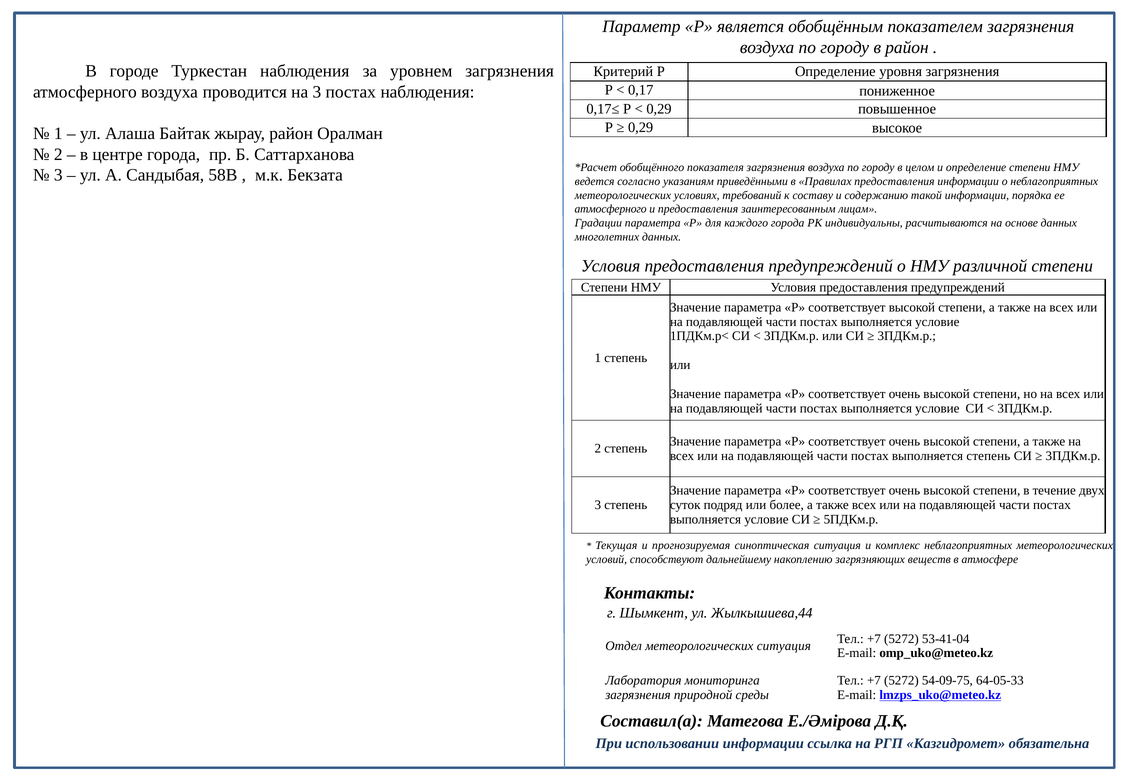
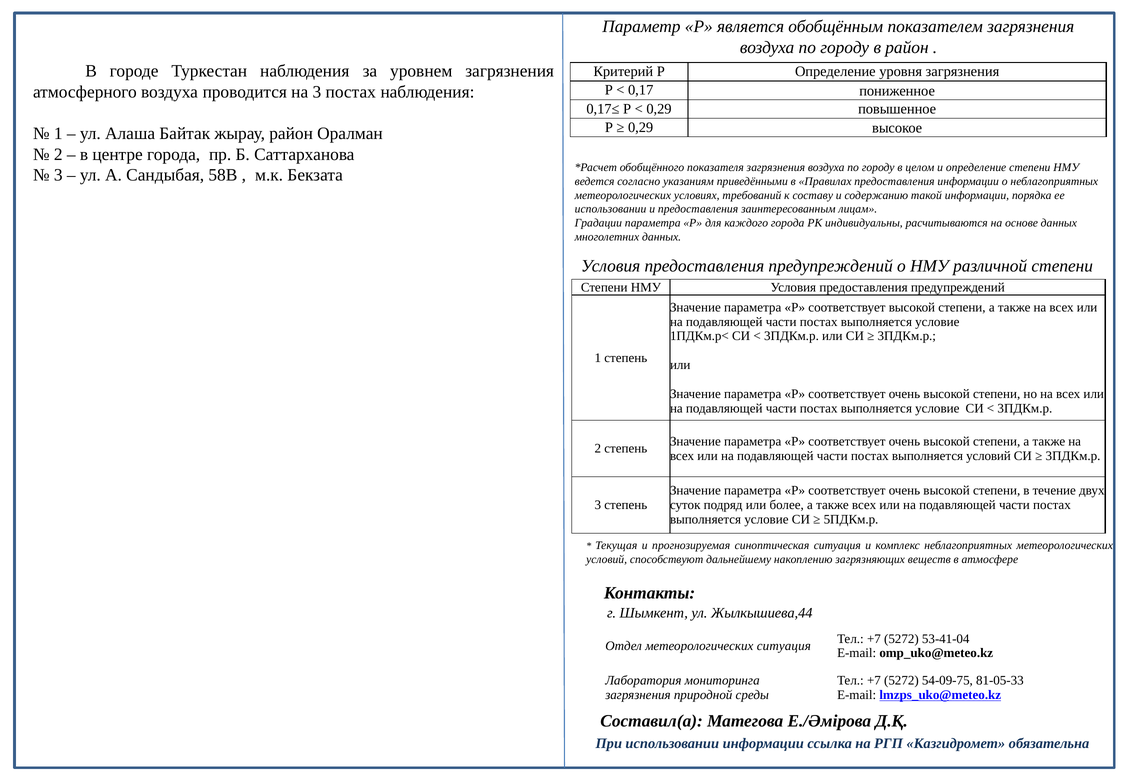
атмосферного at (611, 209): атмосферного -> использовании
выполняется степень: степень -> условий
64-05-33: 64-05-33 -> 81-05-33
